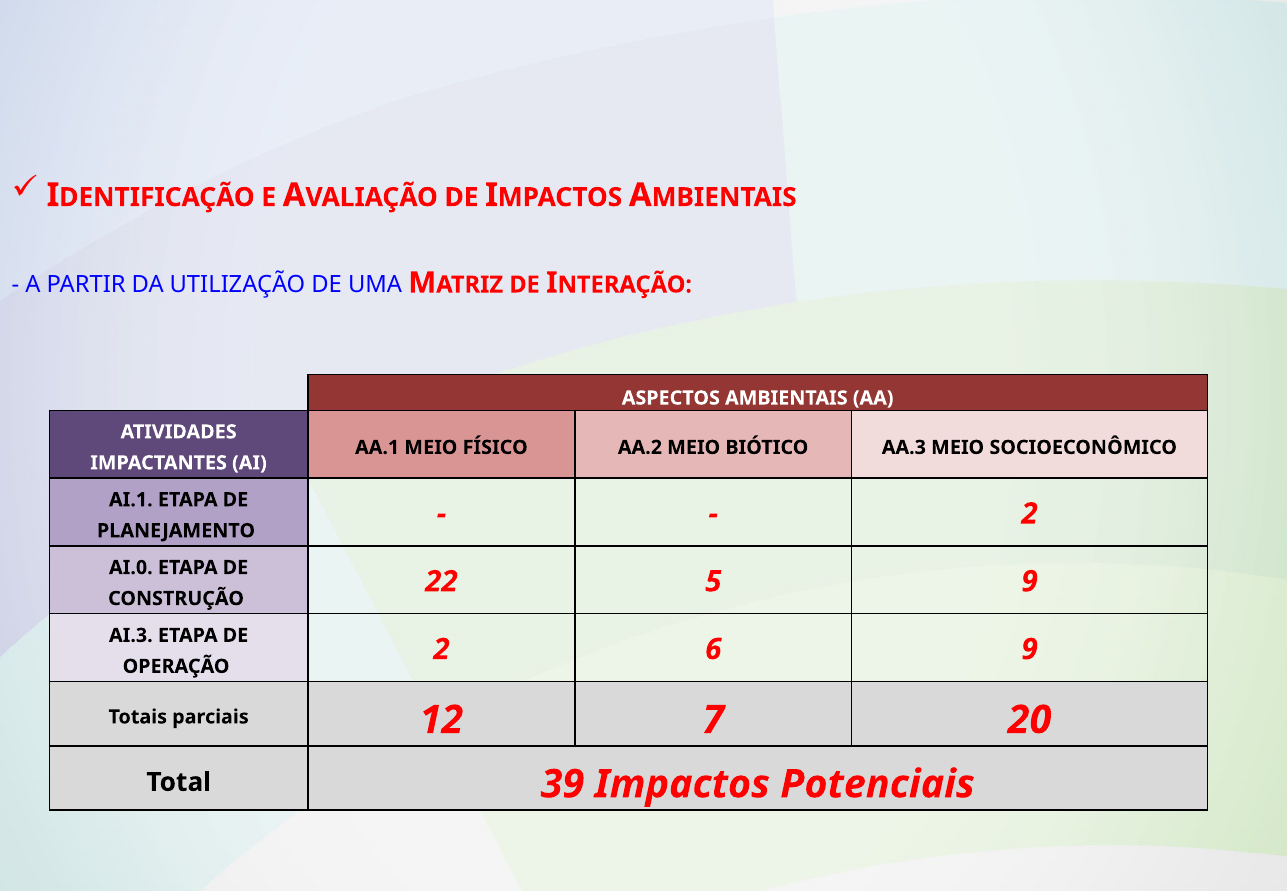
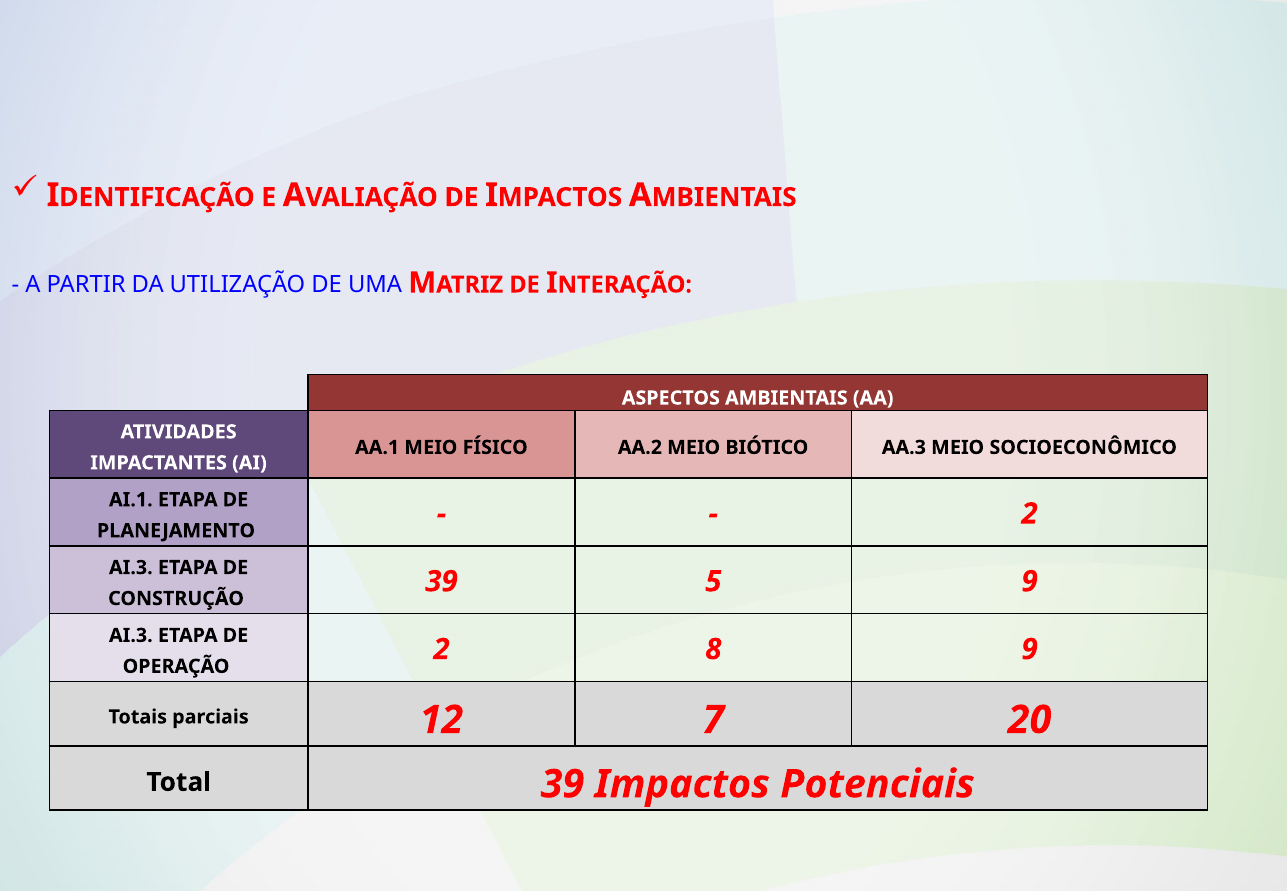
AI.0 at (131, 568): AI.0 -> AI.3
CONSTRUÇÃO 22: 22 -> 39
6: 6 -> 8
